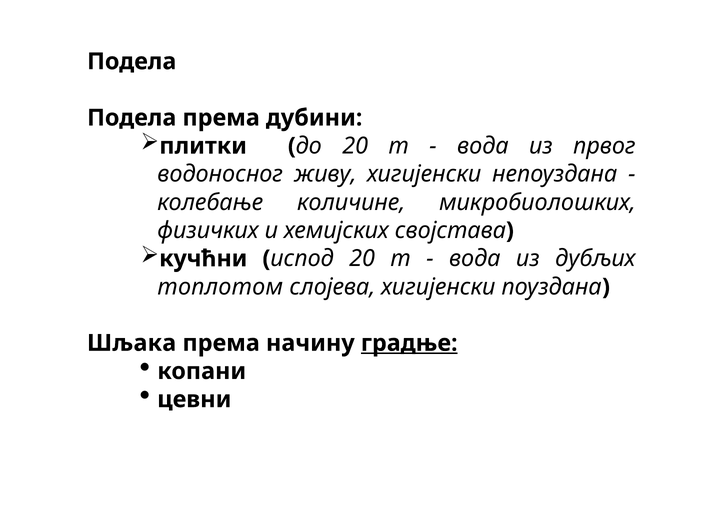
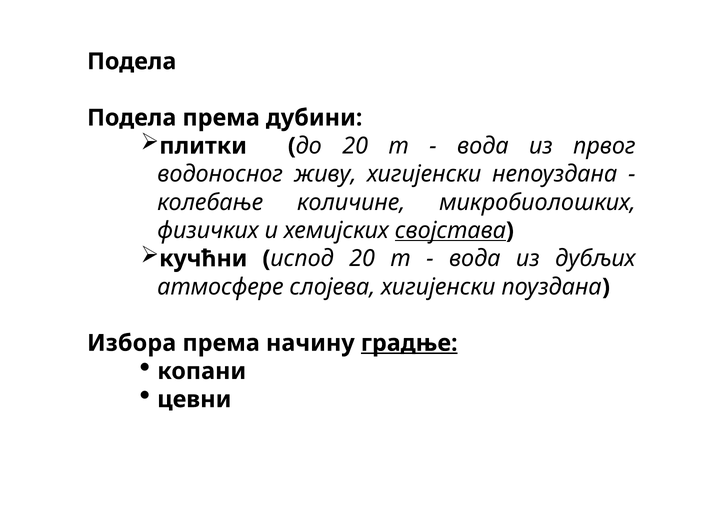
својстава underline: none -> present
топлотом: топлотом -> атмосфере
Шљака: Шљака -> Избора
